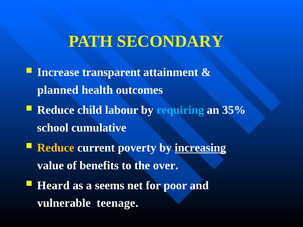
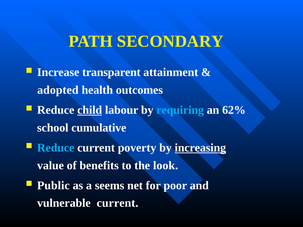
planned: planned -> adopted
child underline: none -> present
35%: 35% -> 62%
Reduce at (56, 148) colour: yellow -> light blue
over: over -> look
Heard: Heard -> Public
vulnerable teenage: teenage -> current
